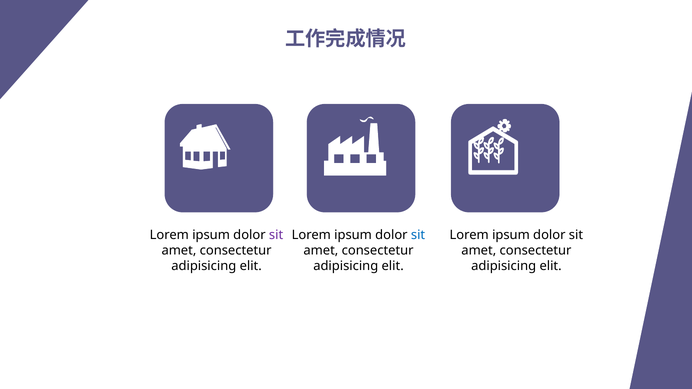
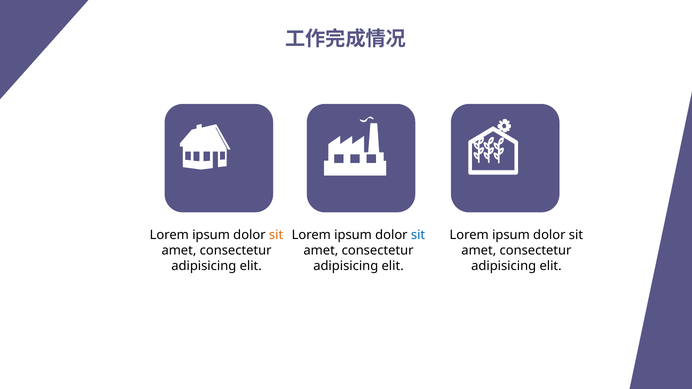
sit at (276, 235) colour: purple -> orange
